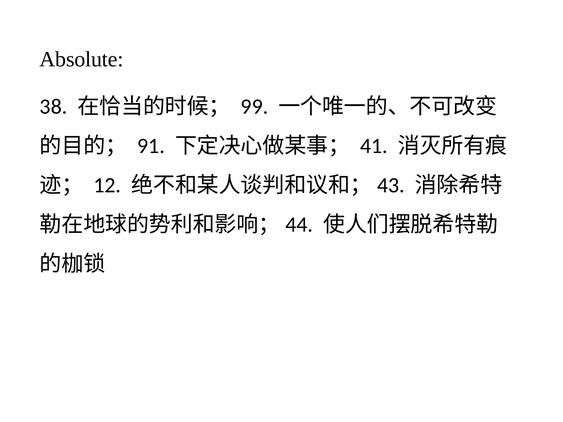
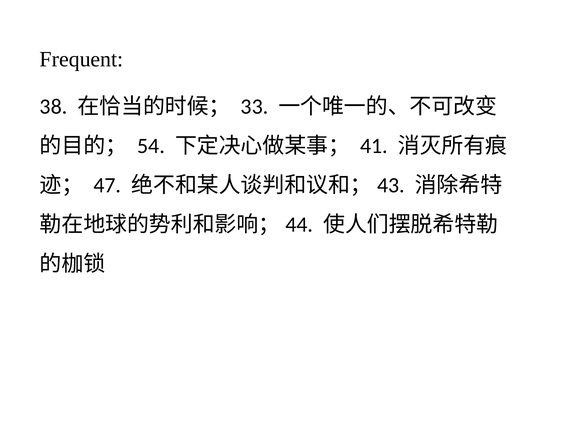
Absolute: Absolute -> Frequent
99: 99 -> 33
91: 91 -> 54
12: 12 -> 47
